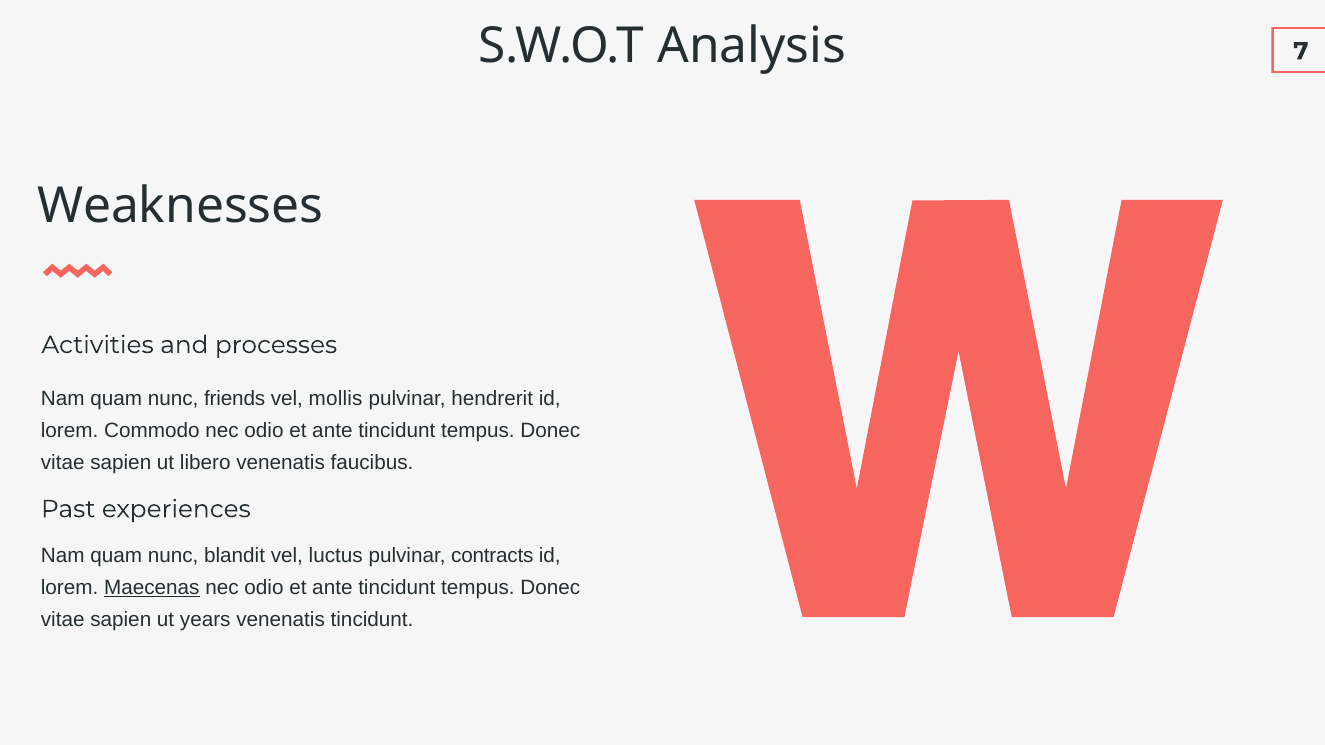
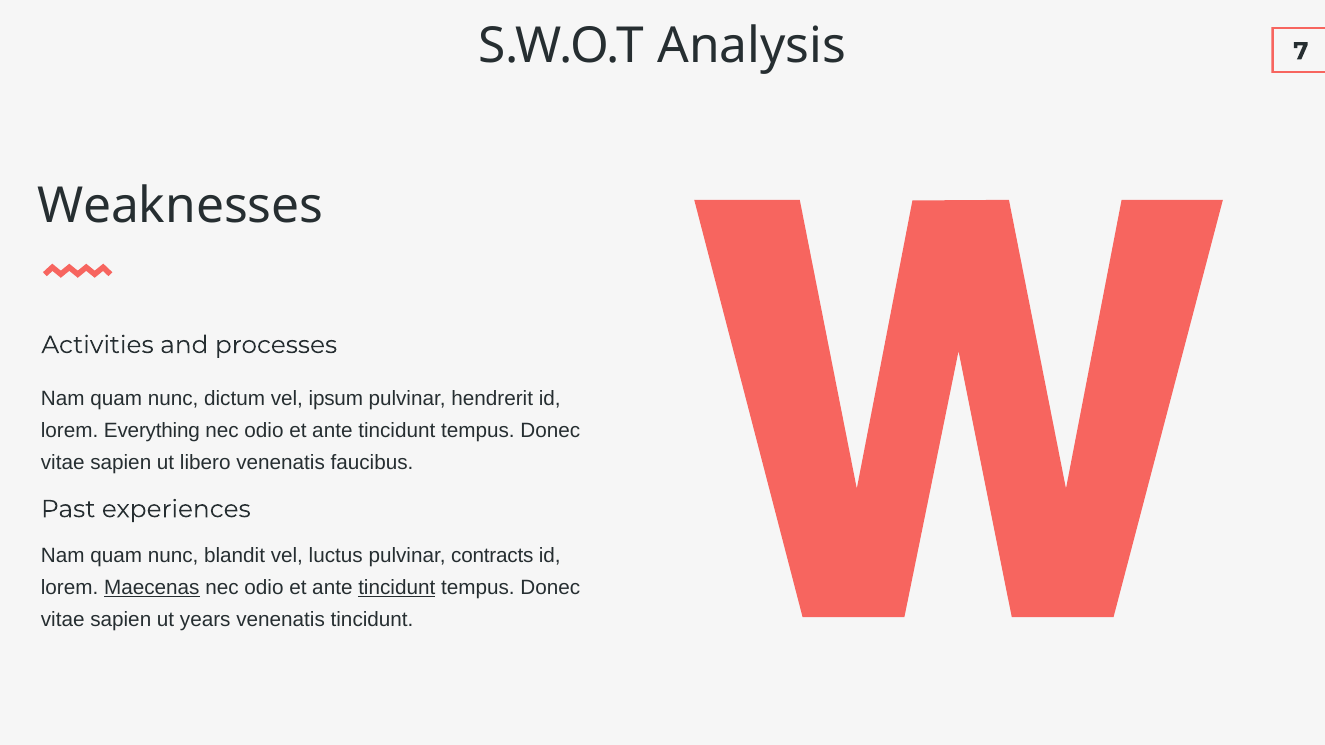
friends: friends -> dictum
mollis: mollis -> ipsum
Commodo: Commodo -> Everything
tincidunt at (397, 588) underline: none -> present
